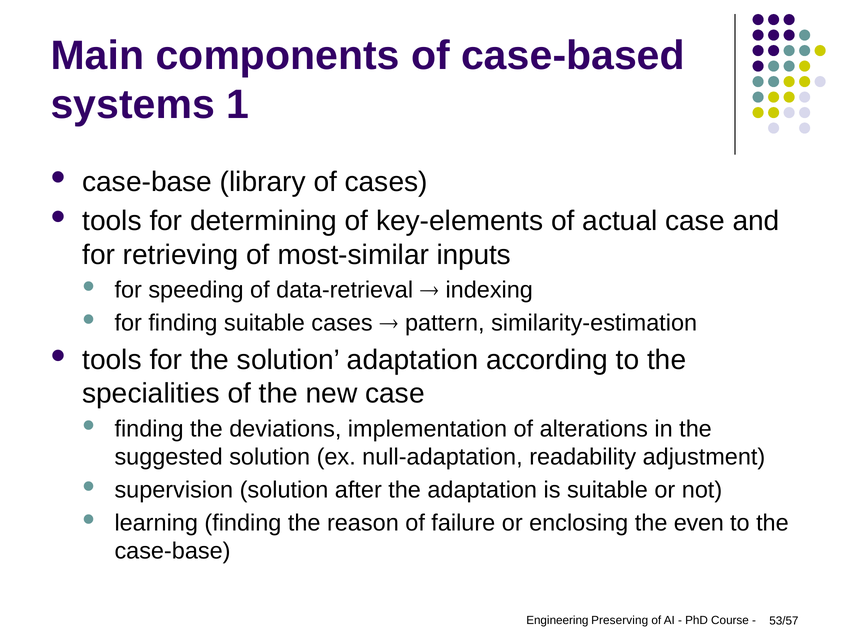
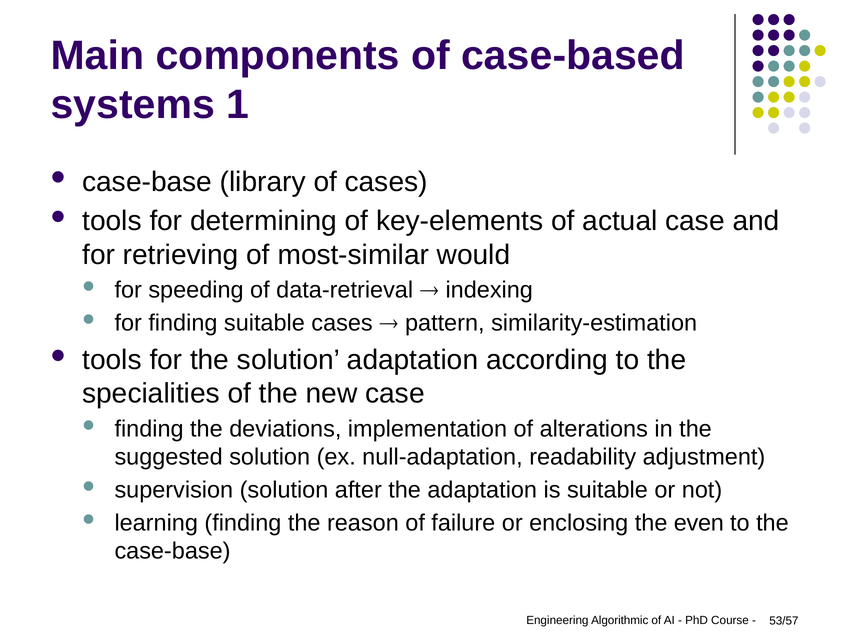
inputs: inputs -> would
Preserving: Preserving -> Algorithmic
